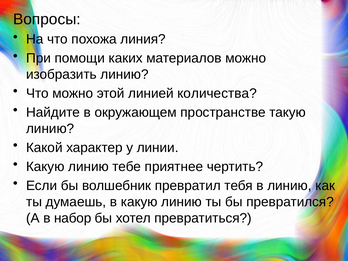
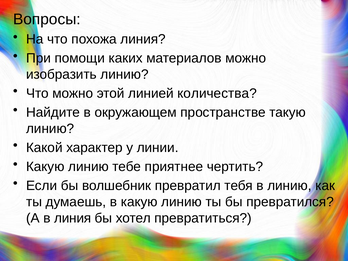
в набор: набор -> линия
